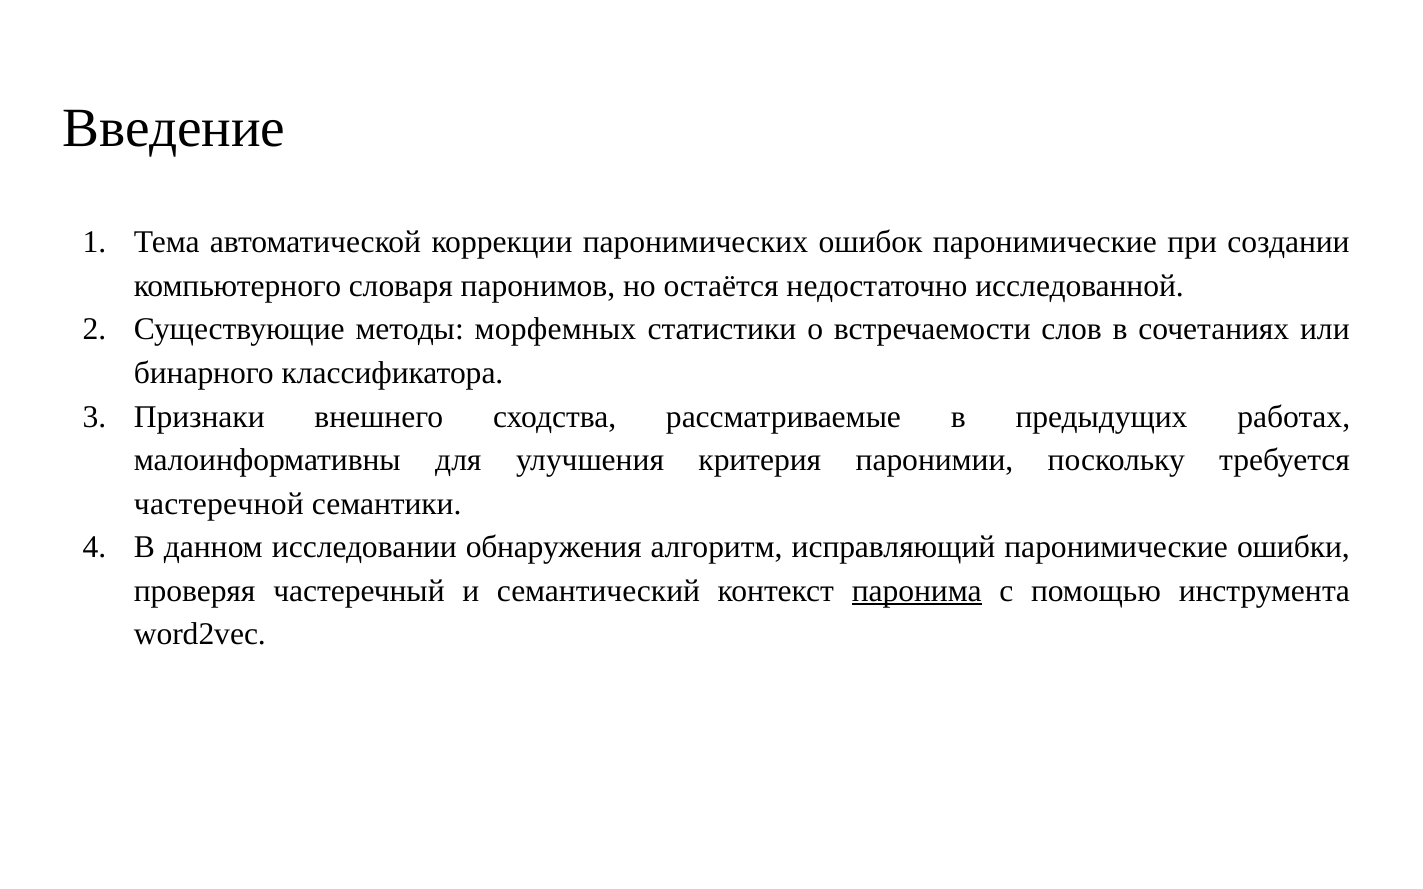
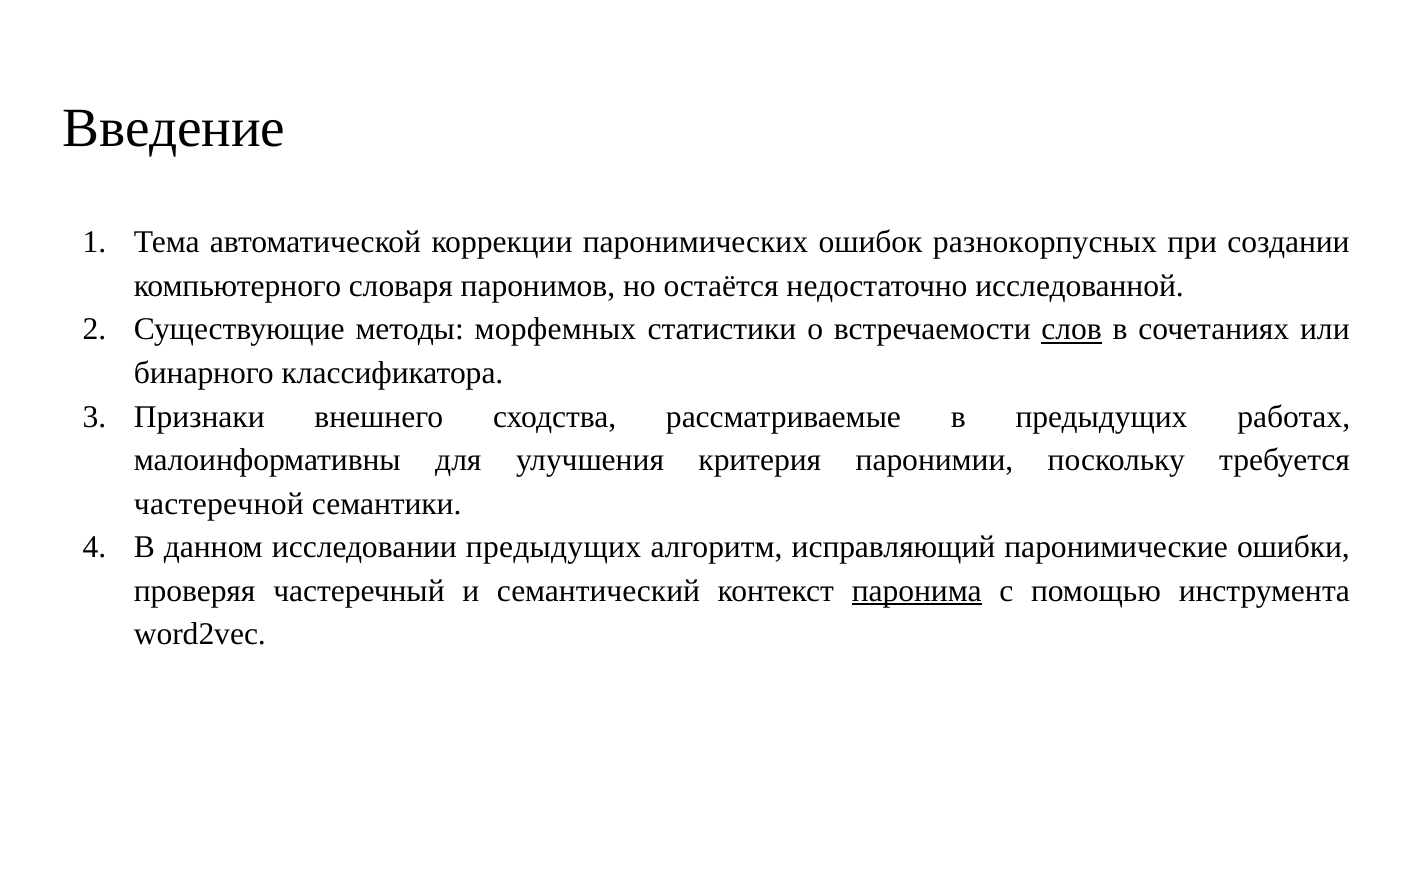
ошибок паронимические: паронимические -> разнокорпусных
слов underline: none -> present
исследовании обнаружения: обнаружения -> предыдущих
